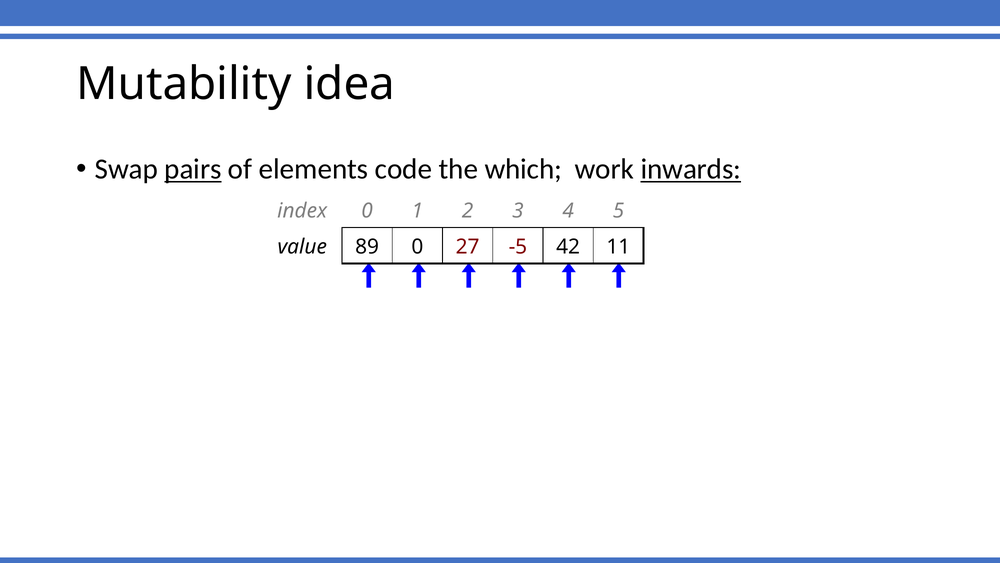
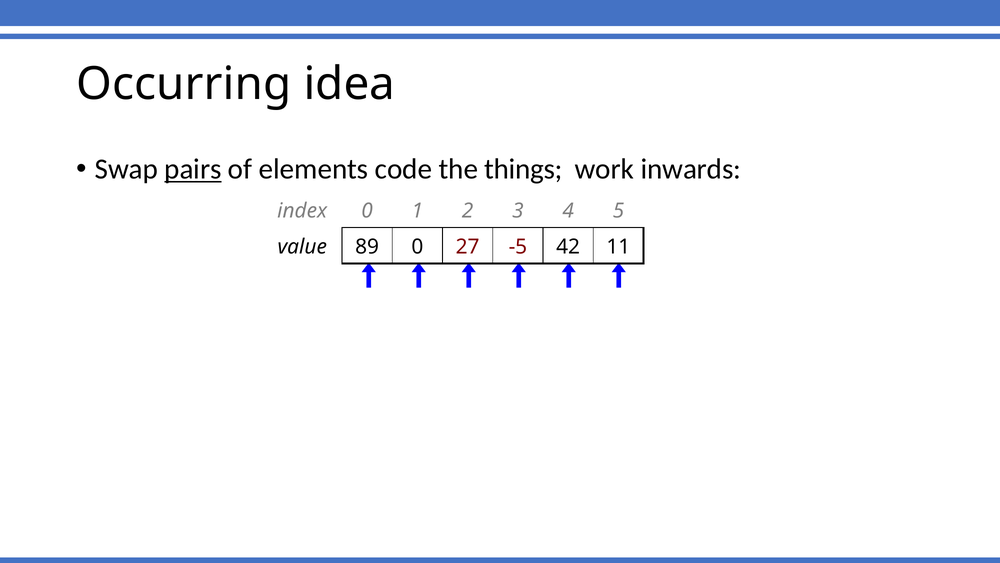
Mutability: Mutability -> Occurring
which: which -> things
inwards underline: present -> none
